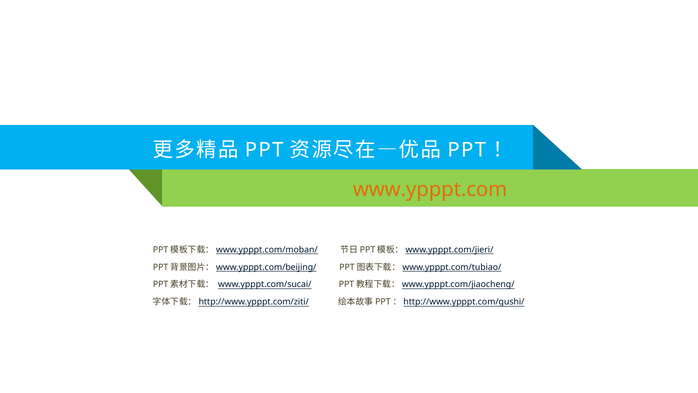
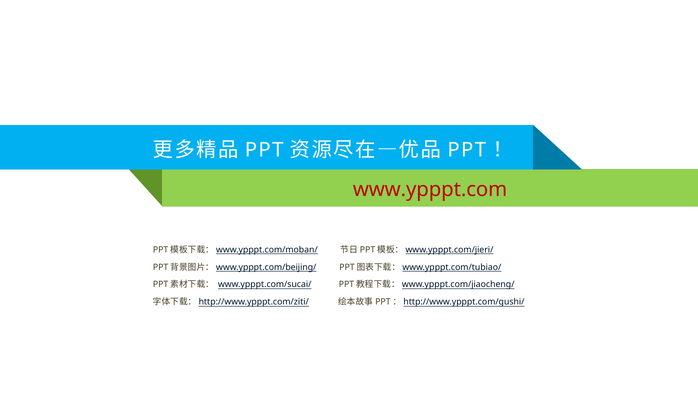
www.ypppt.com colour: orange -> red
